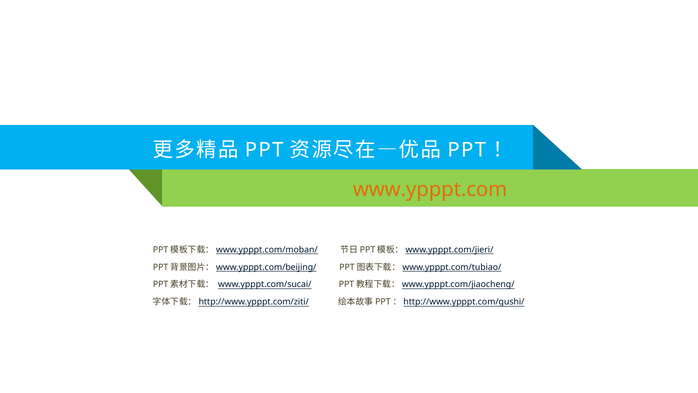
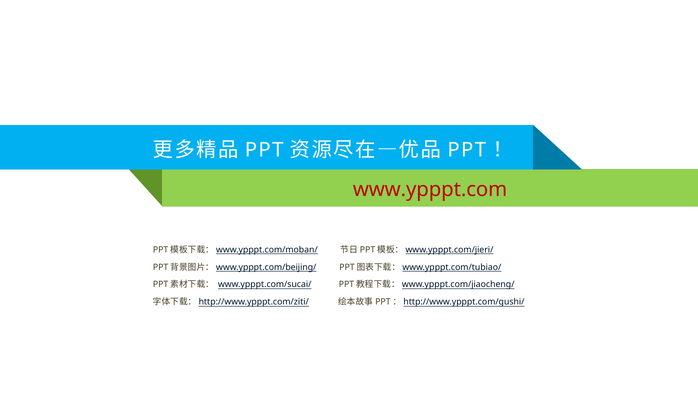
www.ypppt.com colour: orange -> red
